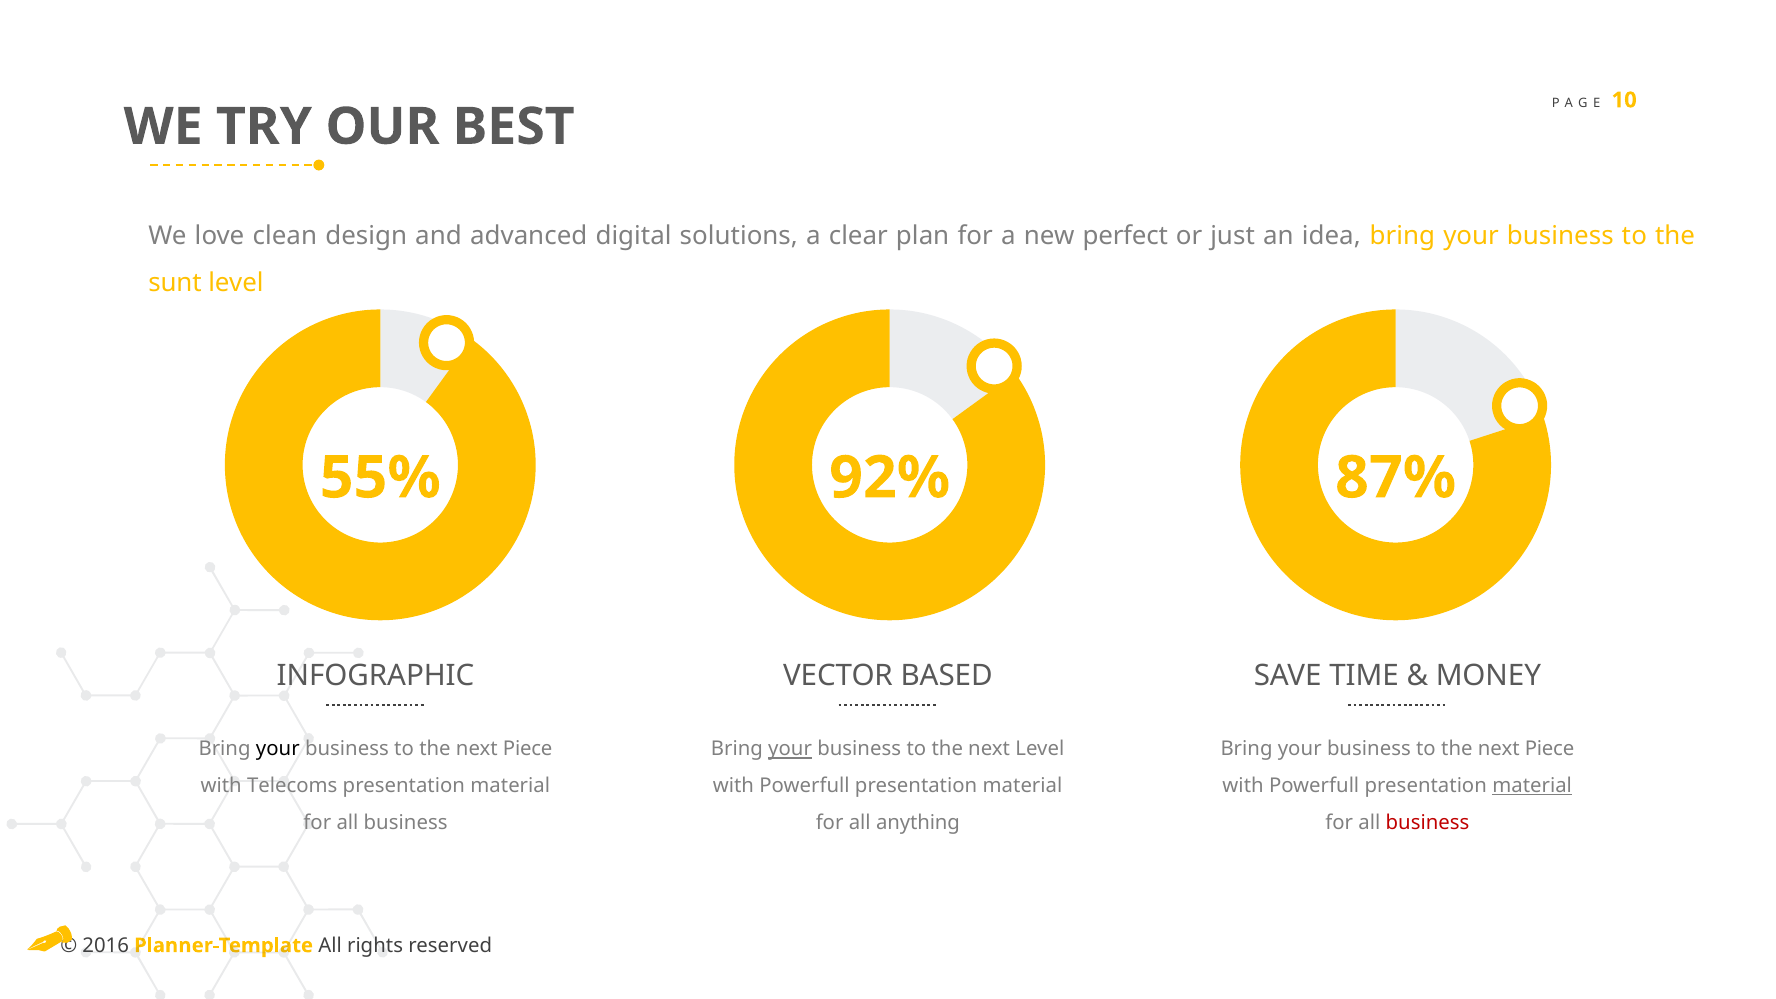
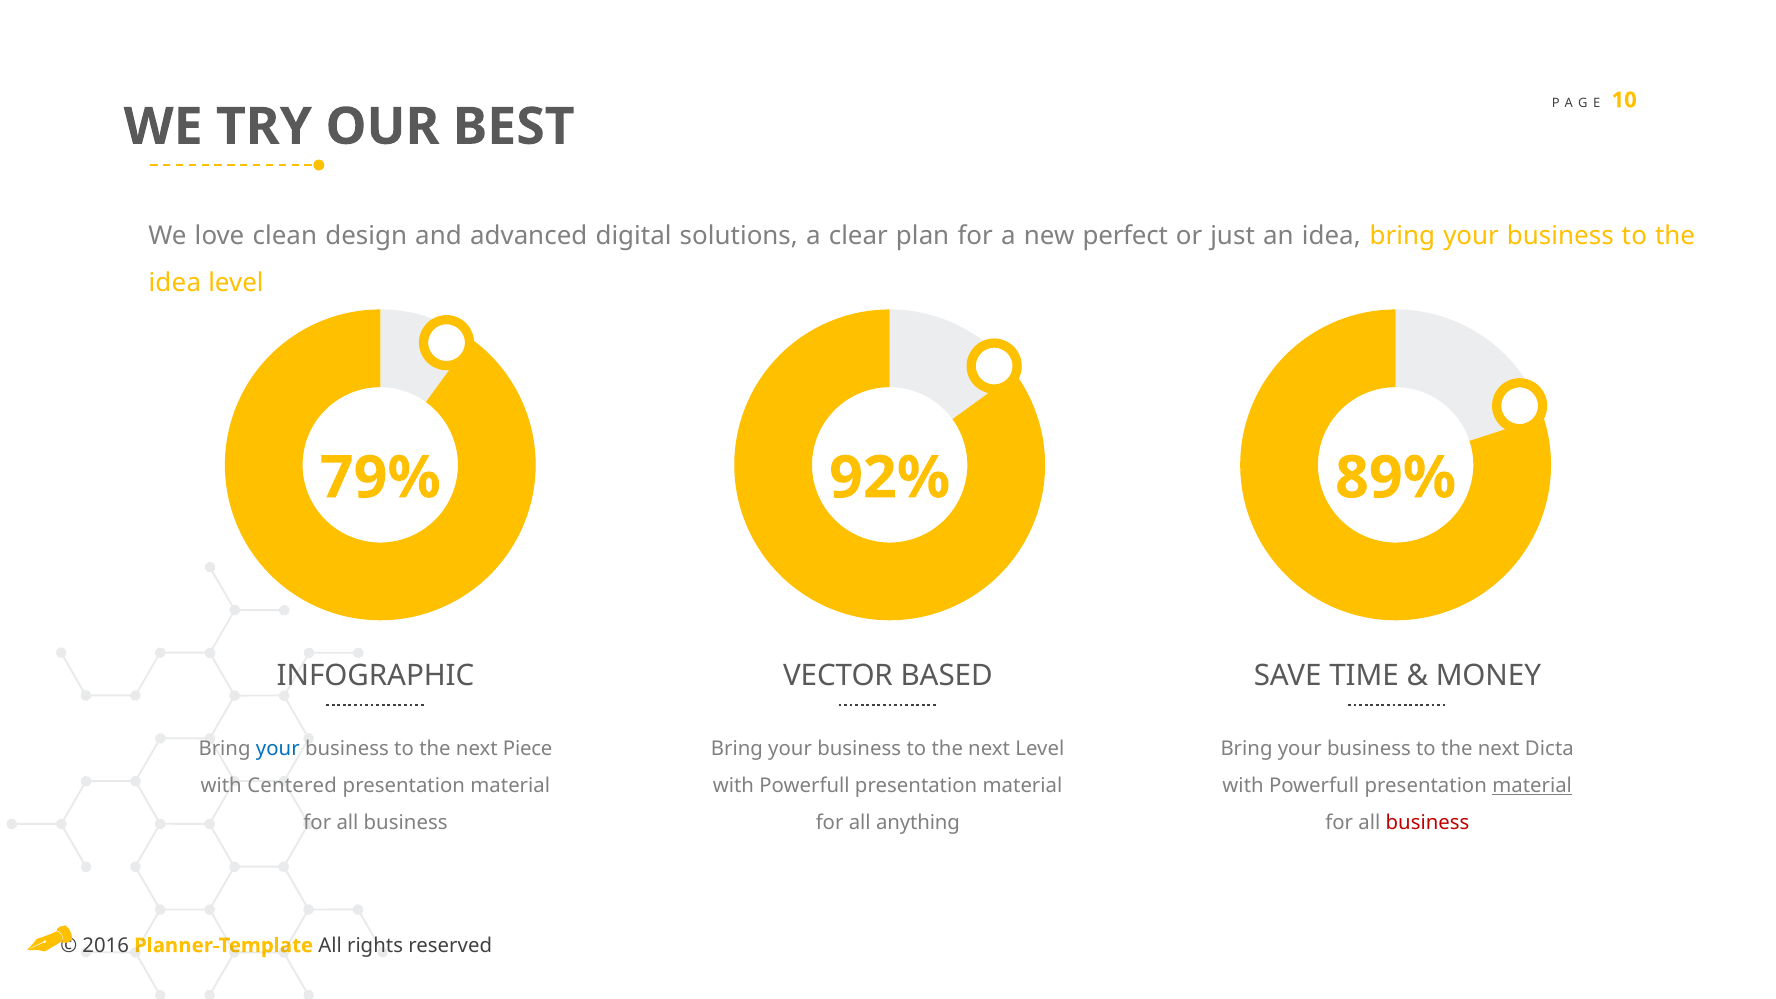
sunt at (175, 283): sunt -> idea
55%: 55% -> 79%
87%: 87% -> 89%
your at (278, 749) colour: black -> blue
your at (790, 749) underline: present -> none
Piece at (1550, 749): Piece -> Dicta
Telecoms: Telecoms -> Centered
